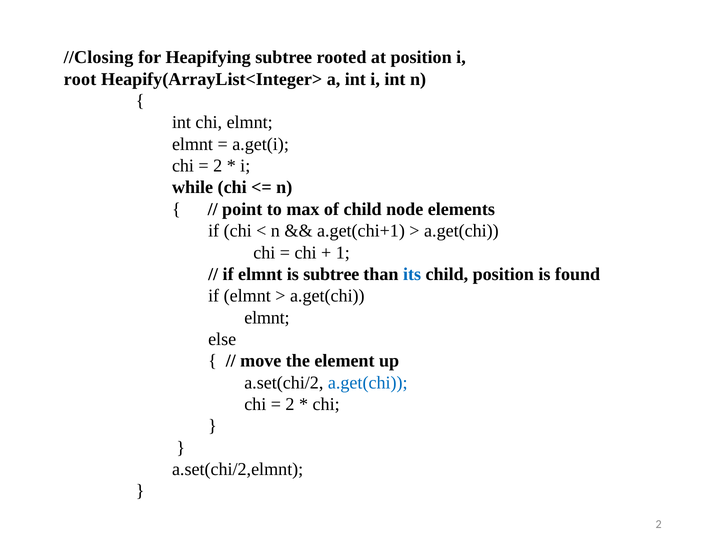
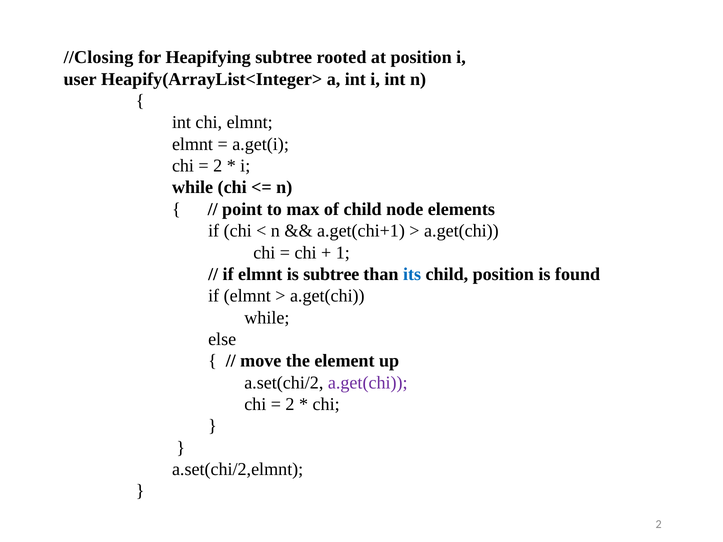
root: root -> user
elmnt at (267, 318): elmnt -> while
a.get(chi at (368, 383) colour: blue -> purple
